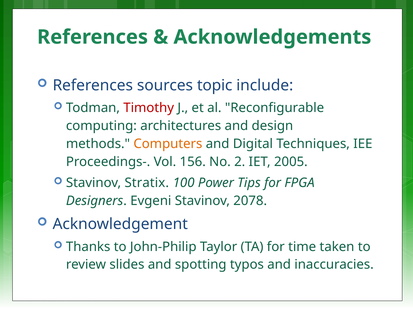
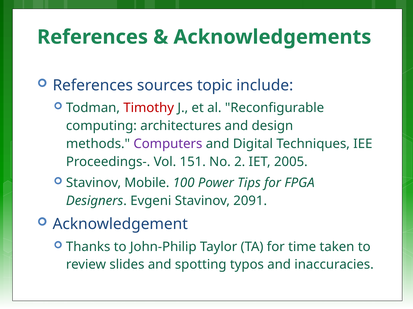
Computers colour: orange -> purple
156: 156 -> 151
Stratix: Stratix -> Mobile
2078: 2078 -> 2091
